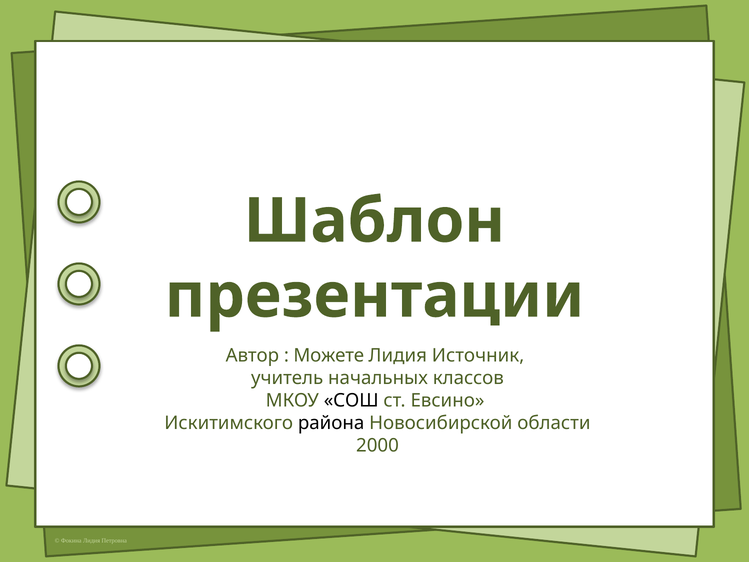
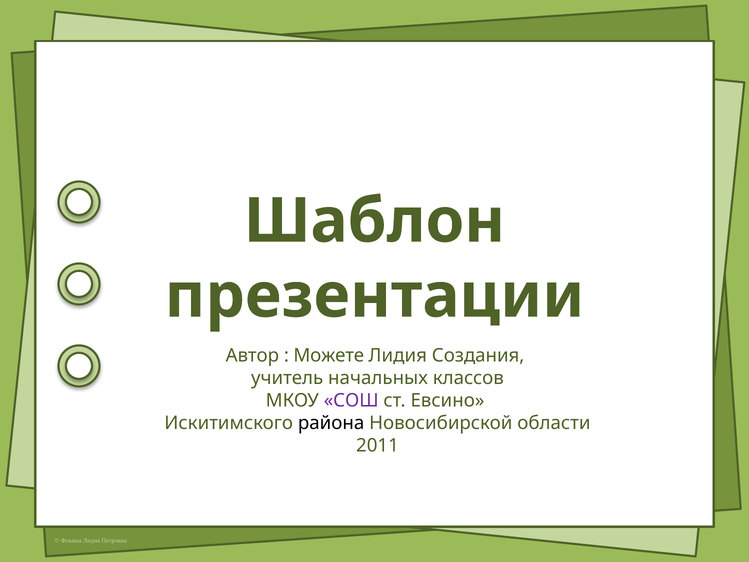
Источник: Источник -> Создания
СОШ colour: black -> purple
2000: 2000 -> 2011
